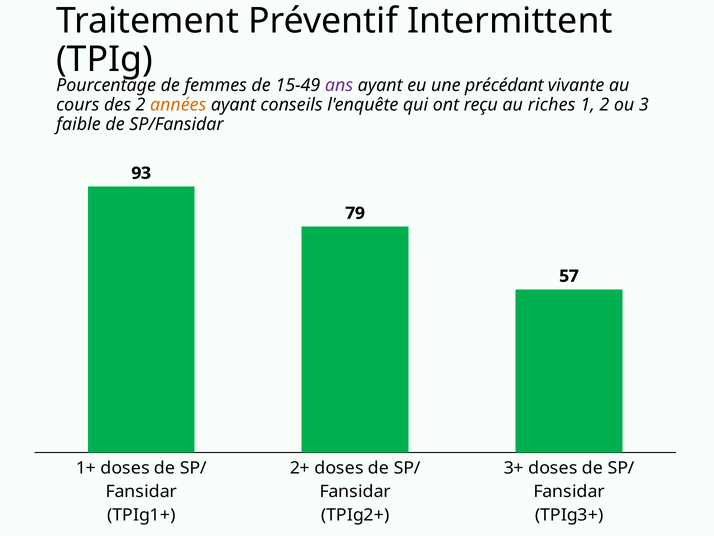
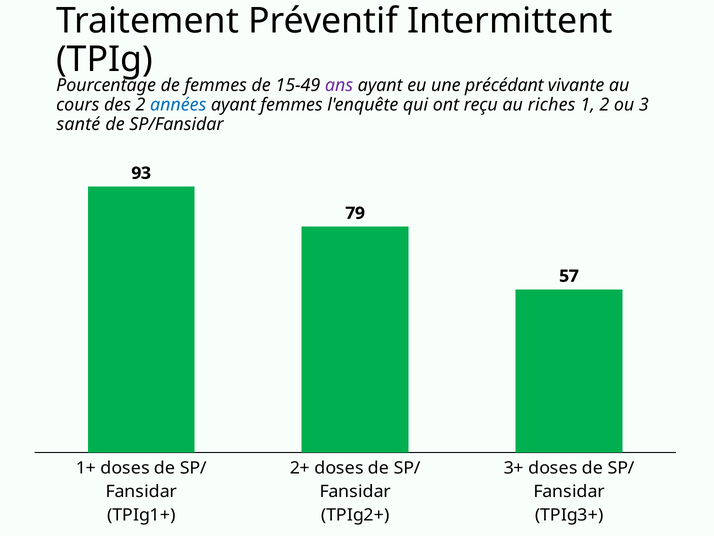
années colour: orange -> blue
ayant conseils: conseils -> femmes
faible: faible -> santé
